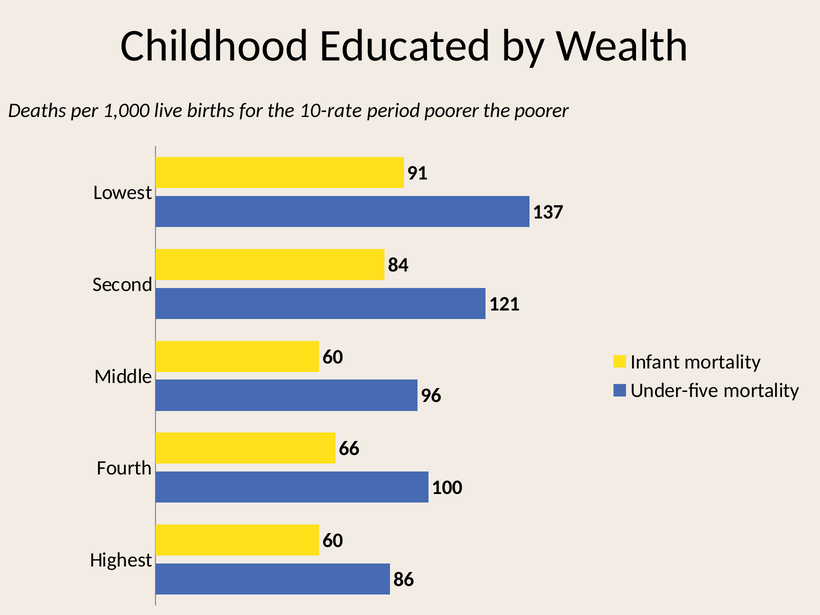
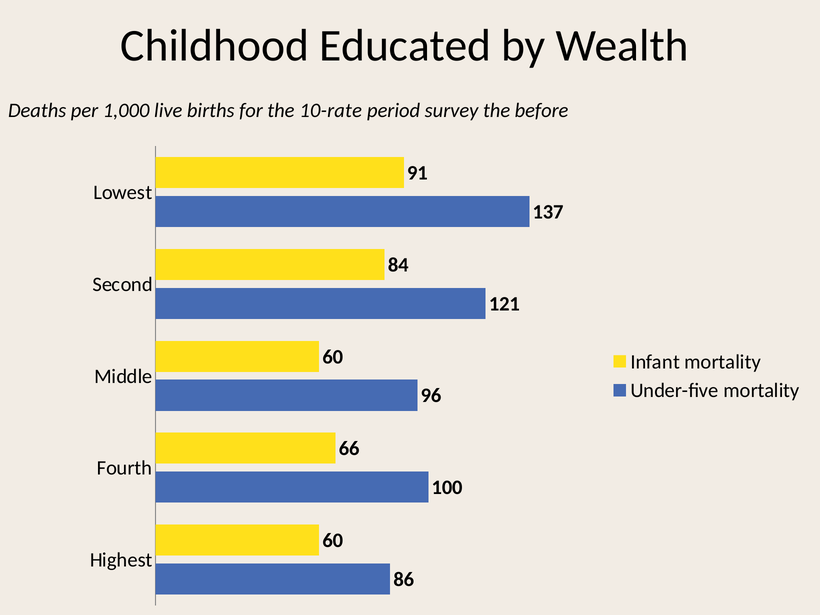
period poorer: poorer -> survey
the poorer: poorer -> before
